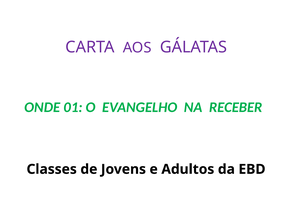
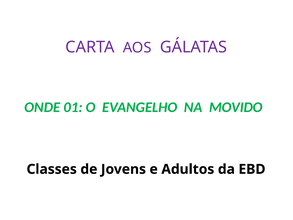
RECEBER: RECEBER -> MOVIDO
